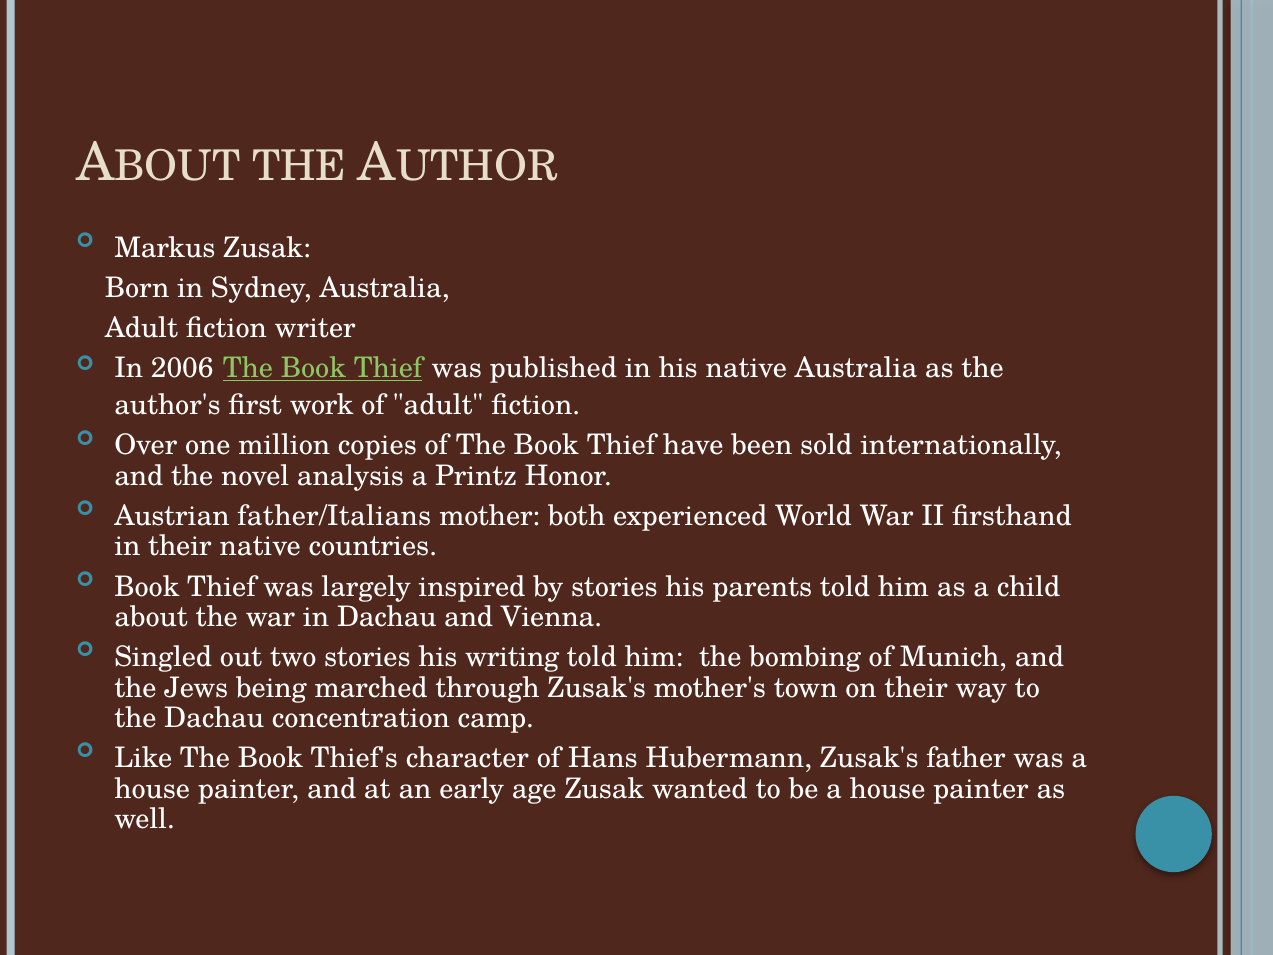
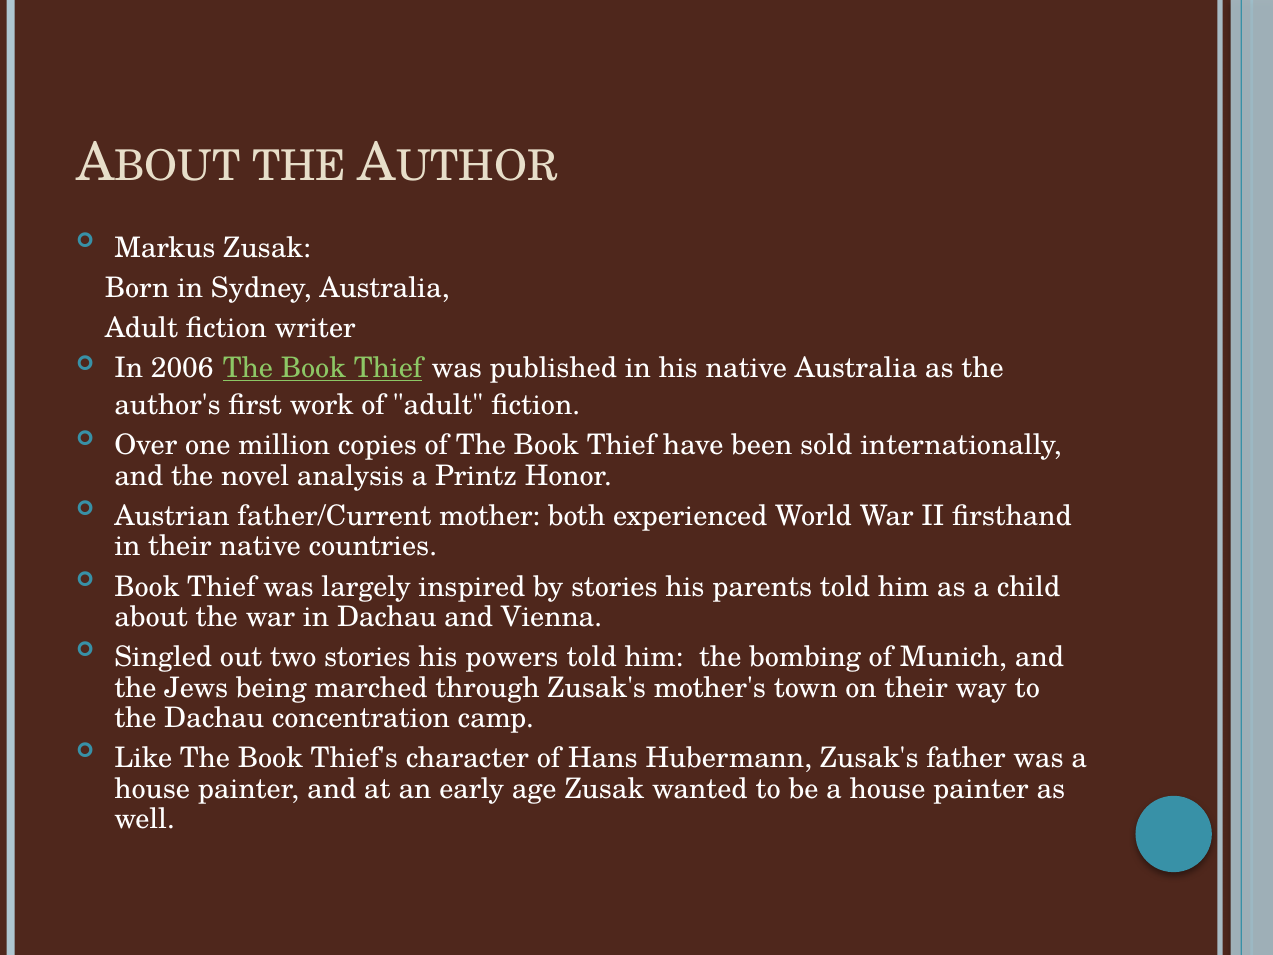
father/Italians: father/Italians -> father/Current
writing: writing -> powers
